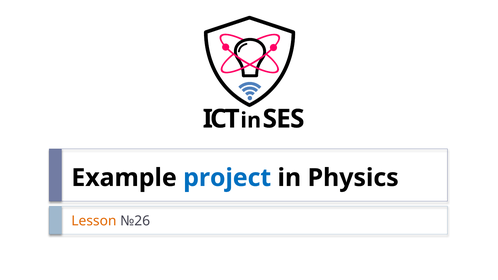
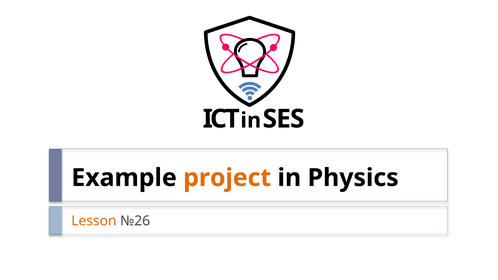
project colour: blue -> orange
